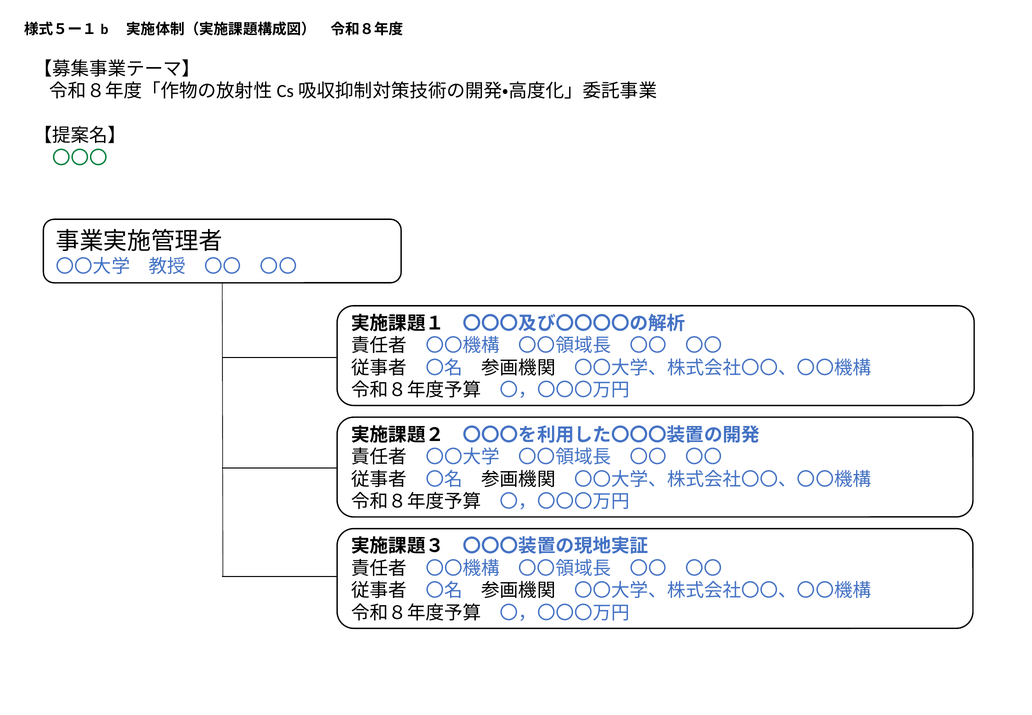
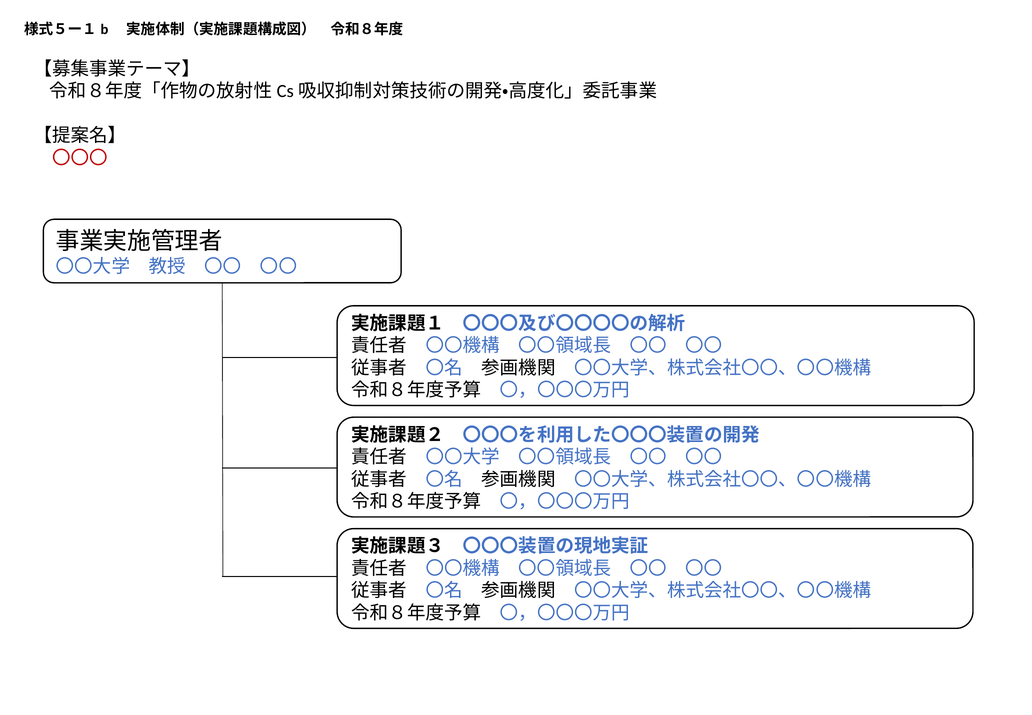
〇〇〇 colour: green -> red
